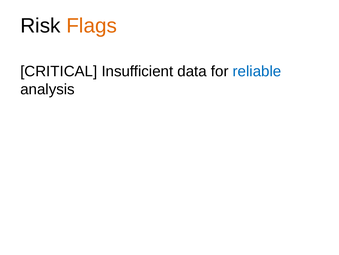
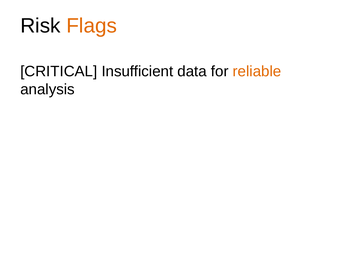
reliable colour: blue -> orange
